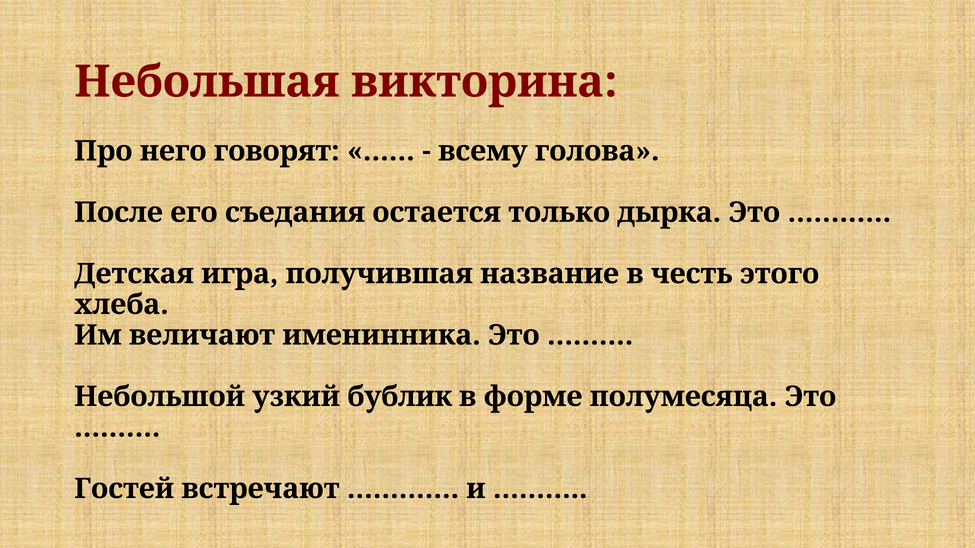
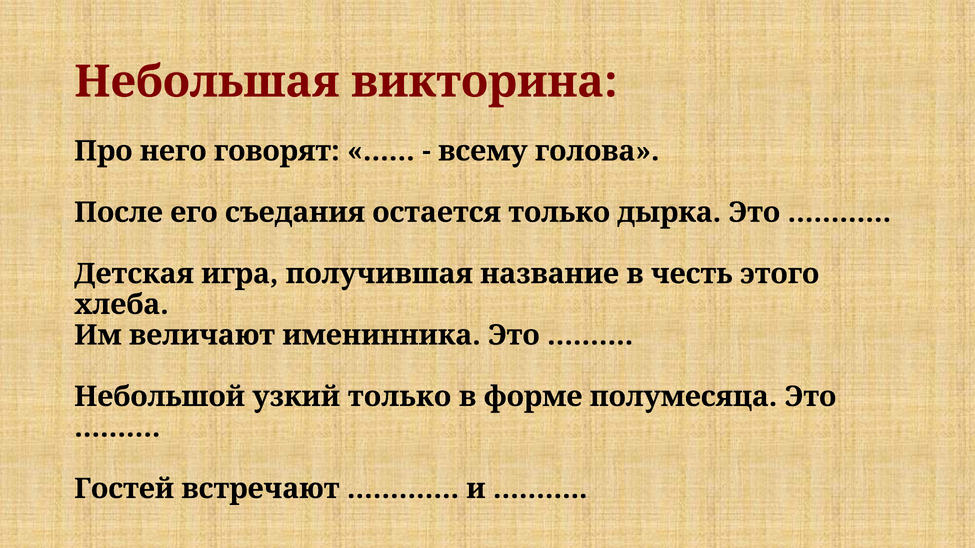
узкий бублик: бублик -> только
